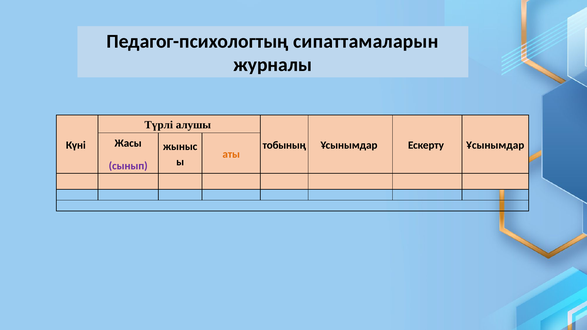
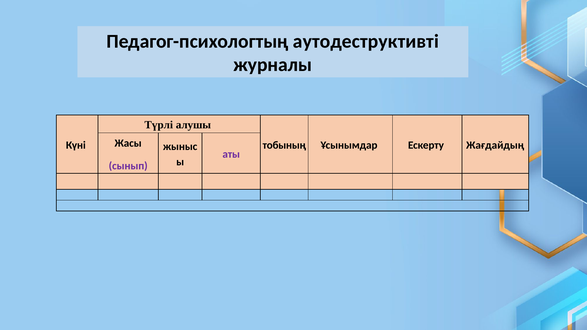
сипаттамаларын: сипаттамаларын -> аутодеструктивті
Ескерту Ұсынымдар: Ұсынымдар -> Жағдайдың
аты colour: orange -> purple
